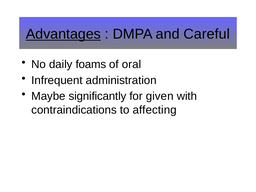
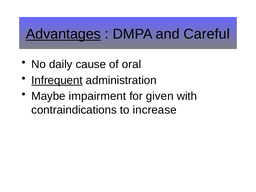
foams: foams -> cause
Infrequent underline: none -> present
significantly: significantly -> impairment
affecting: affecting -> increase
